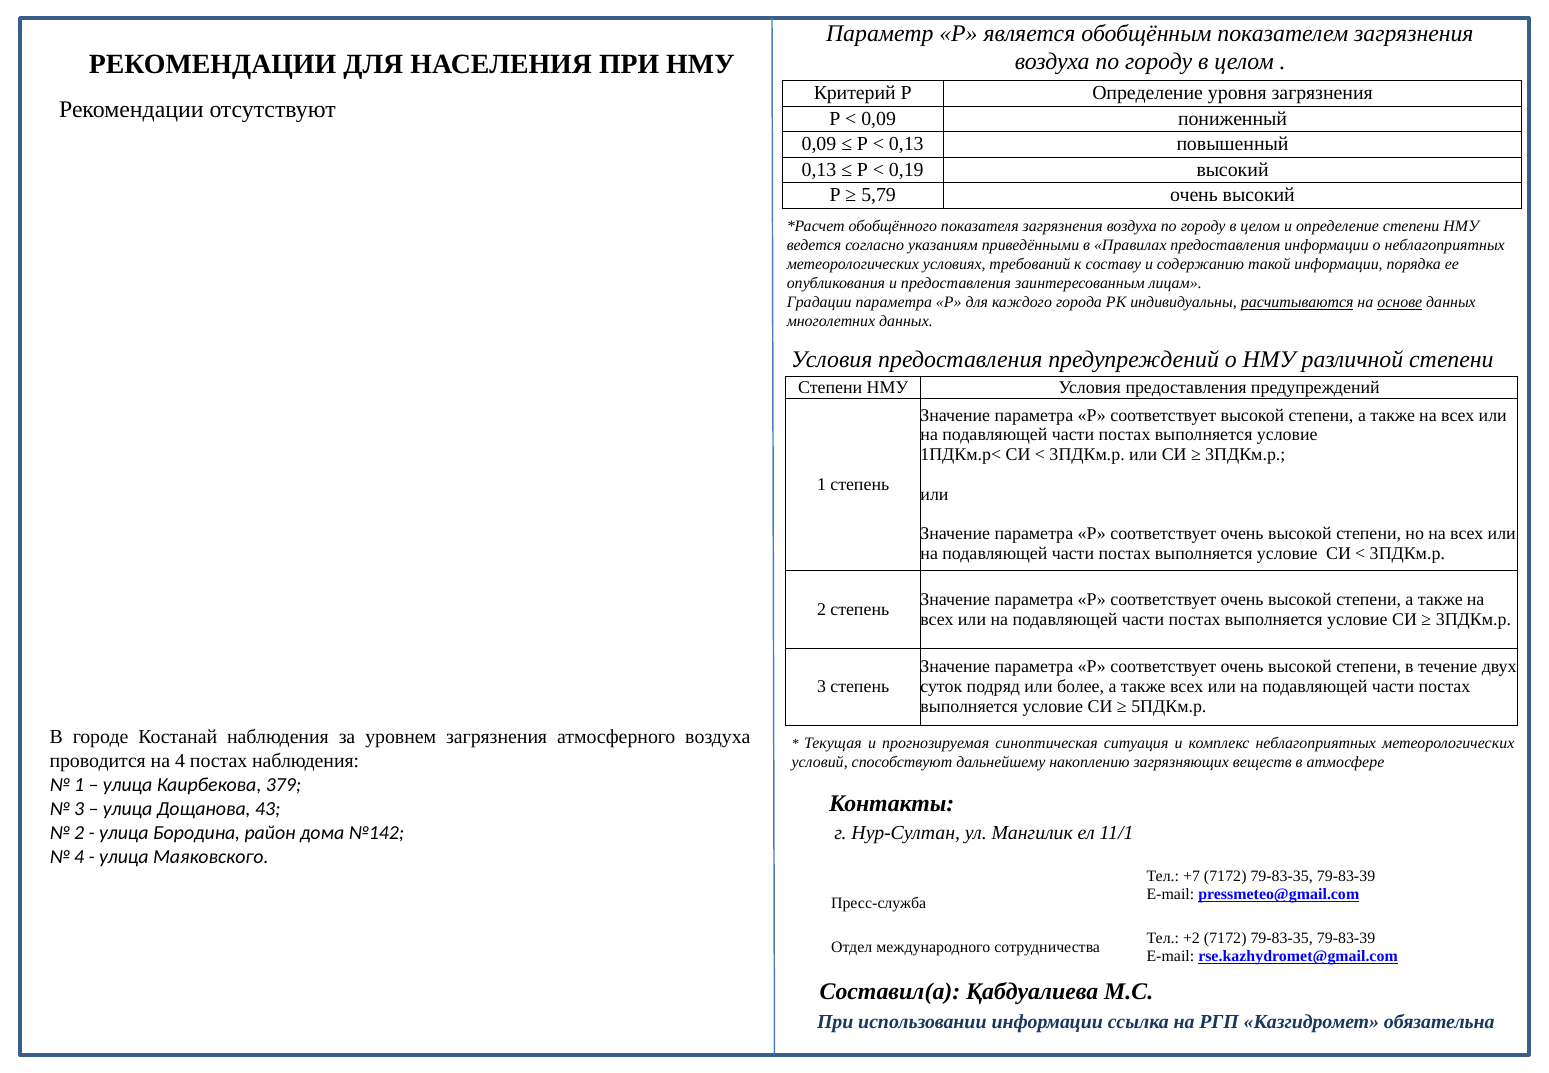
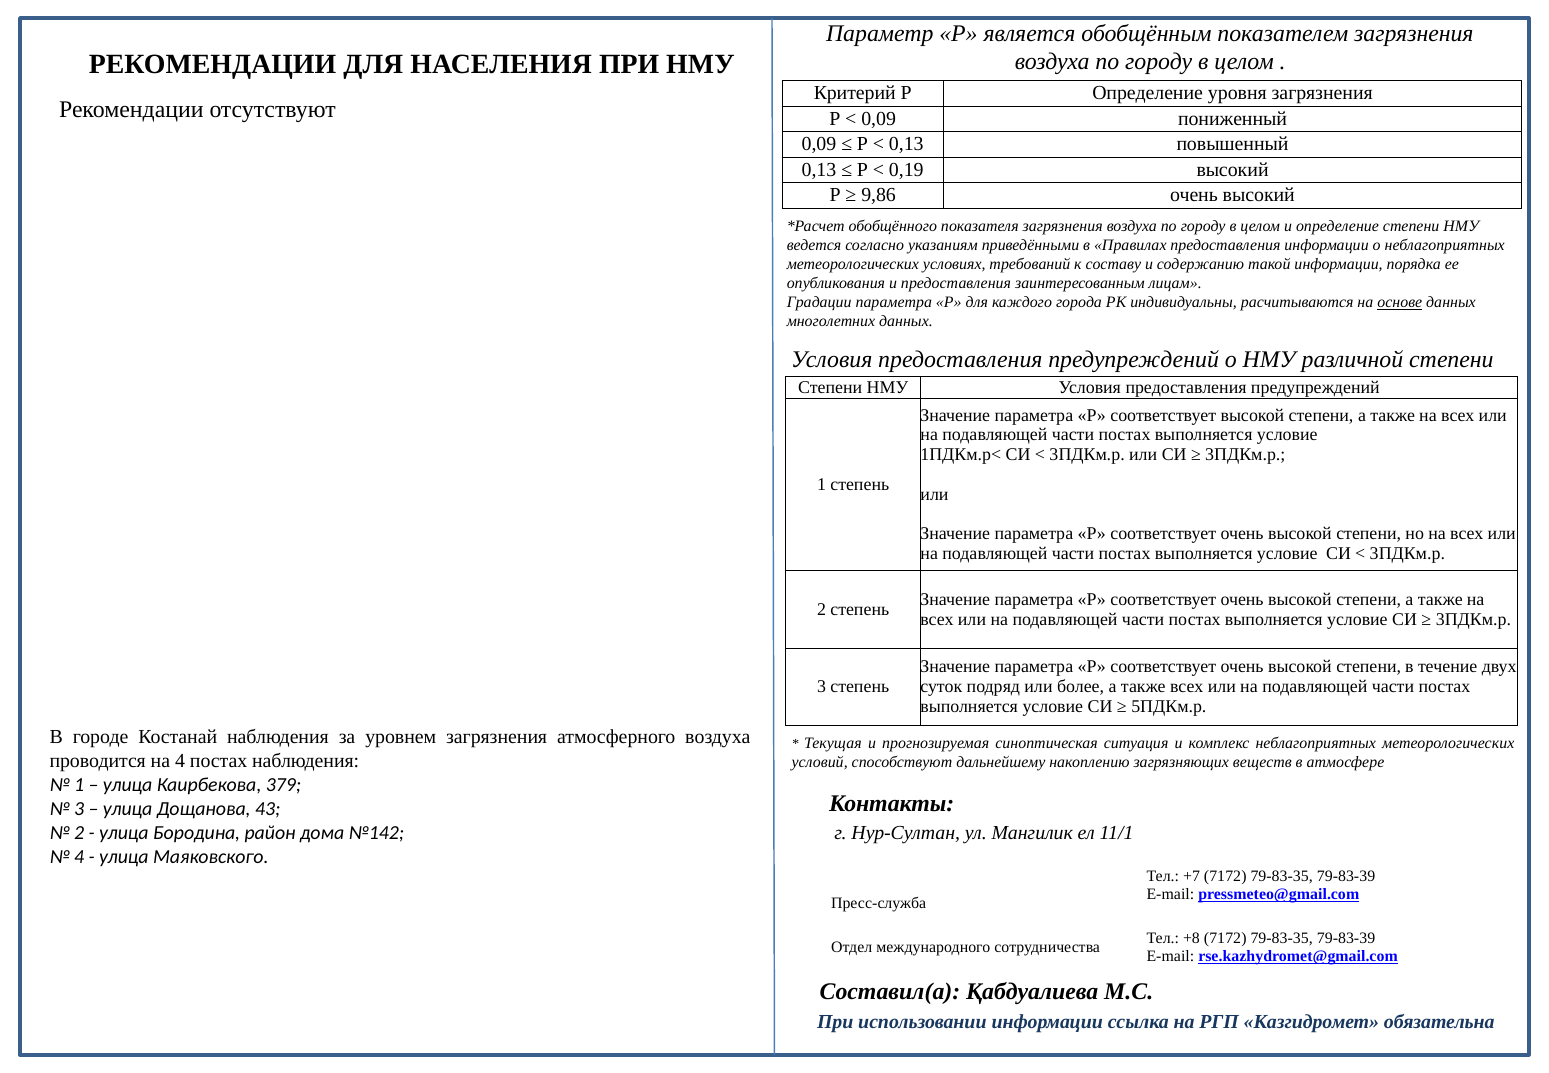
5,79: 5,79 -> 9,86
расчитываются underline: present -> none
+2: +2 -> +8
